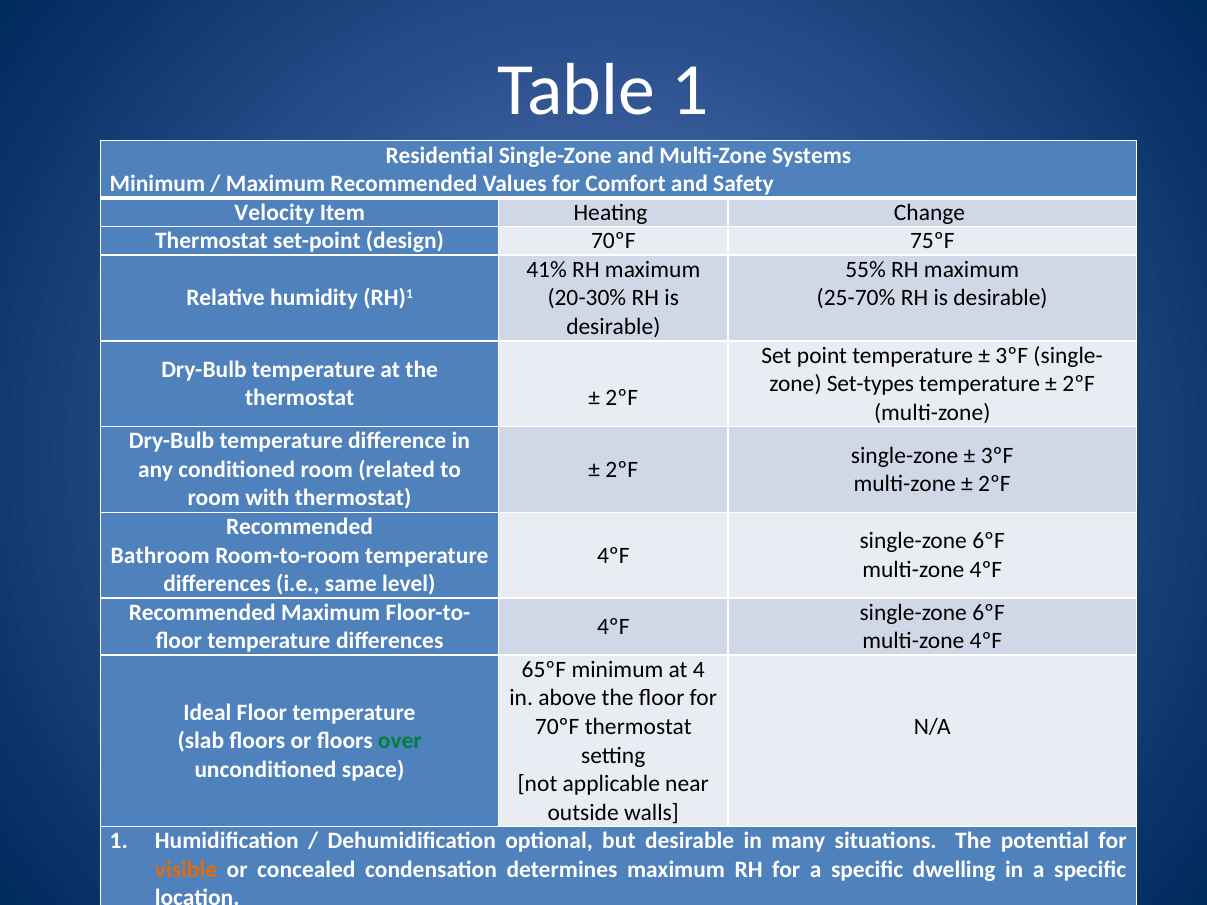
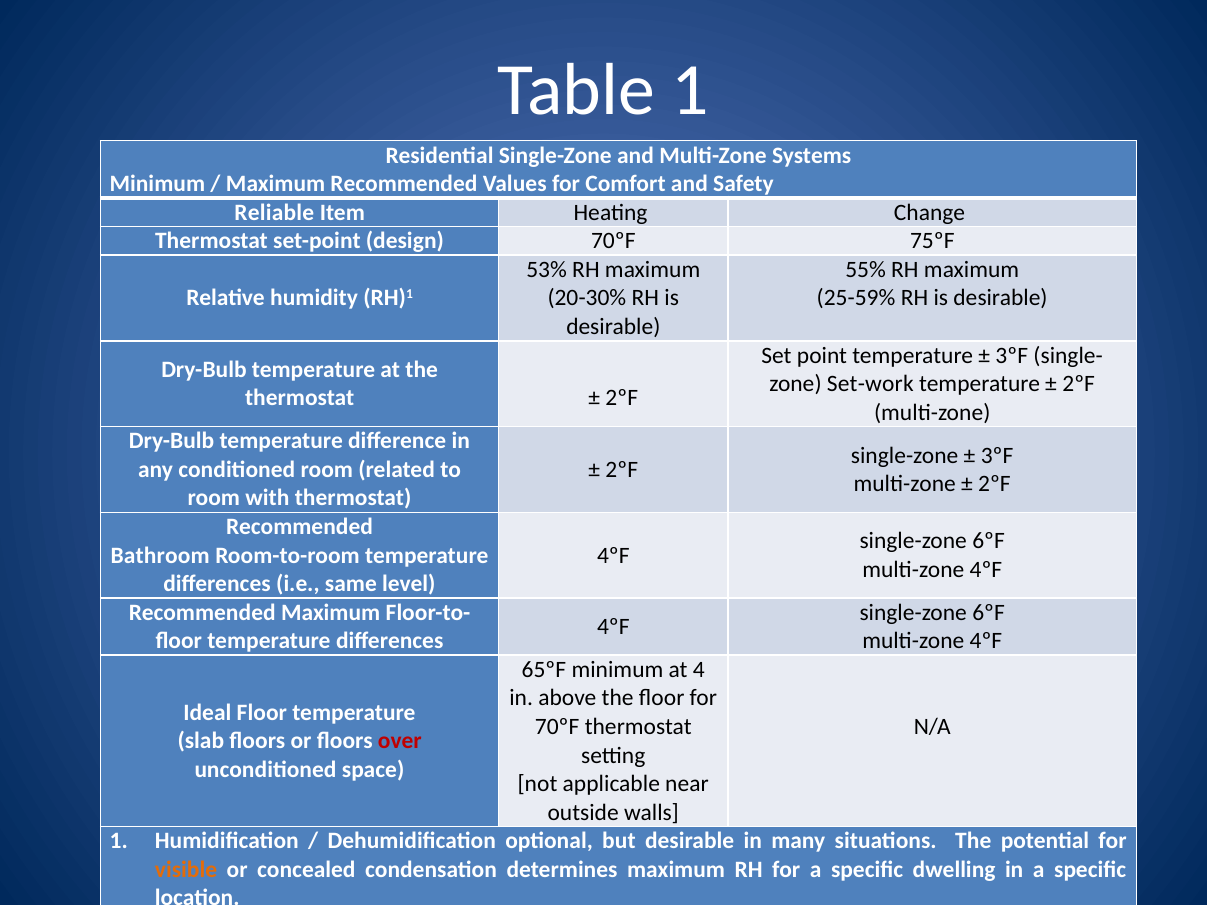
Velocity: Velocity -> Reliable
41%: 41% -> 53%
25-70%: 25-70% -> 25-59%
Set-types: Set-types -> Set-work
over colour: green -> red
